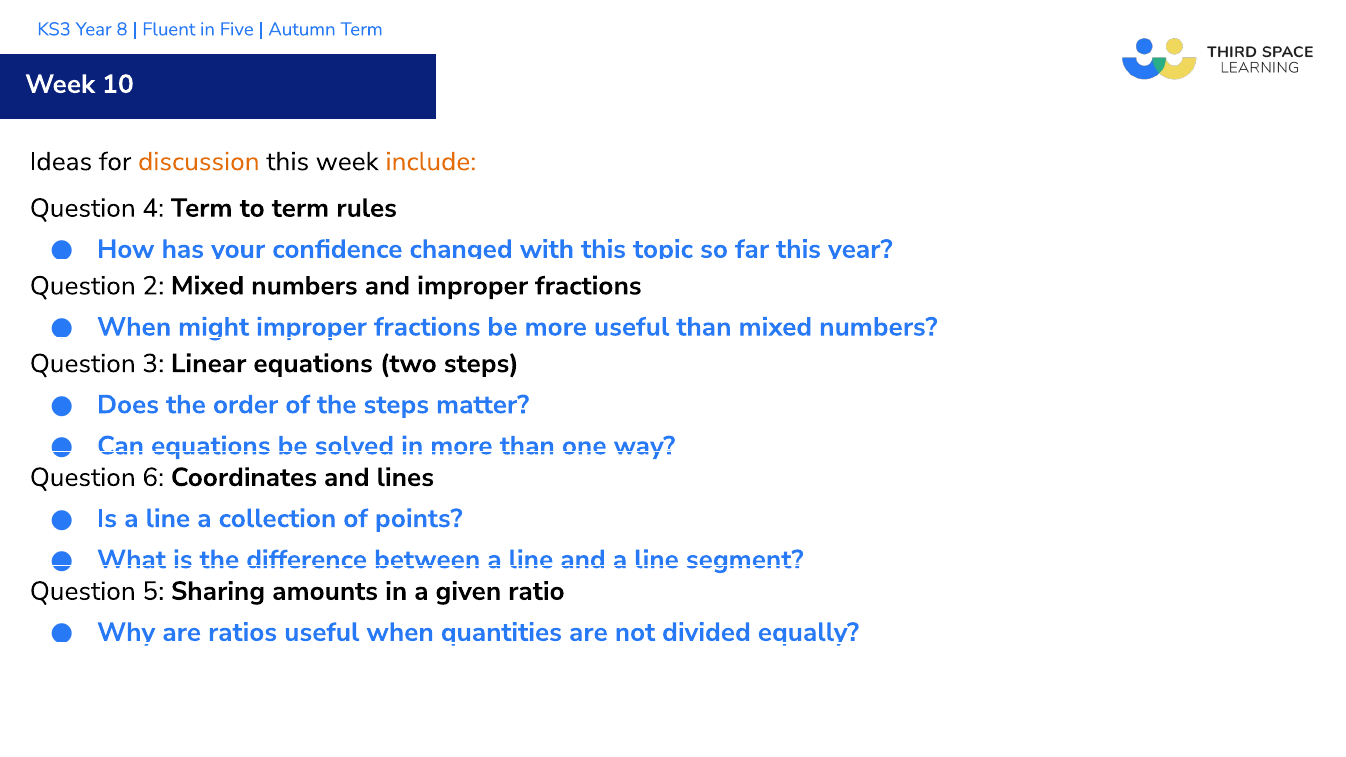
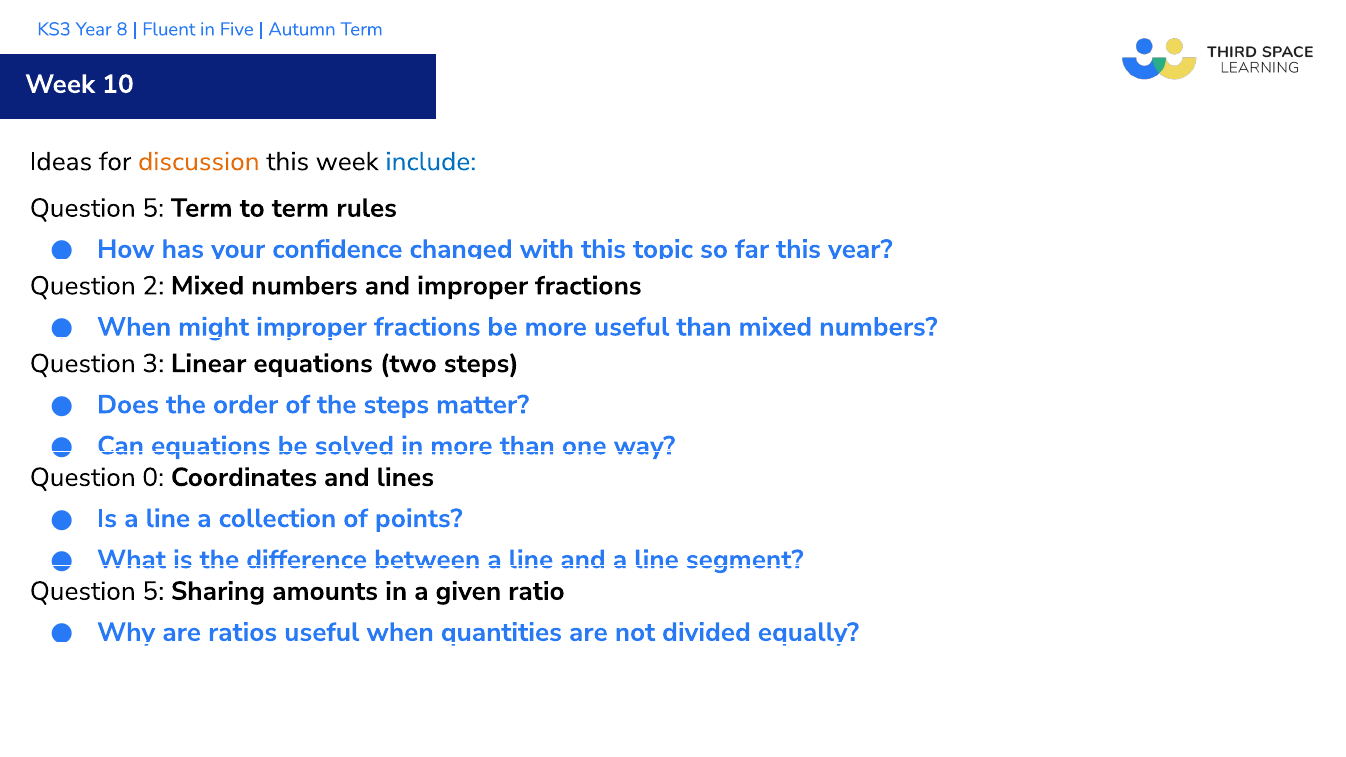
include colour: orange -> blue
4 at (153, 208): 4 -> 5
6: 6 -> 0
